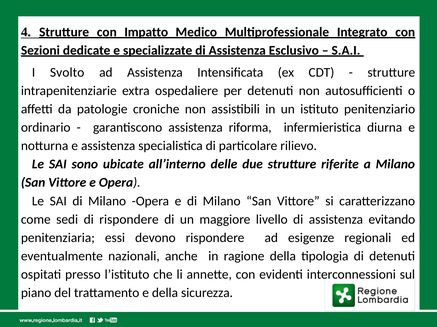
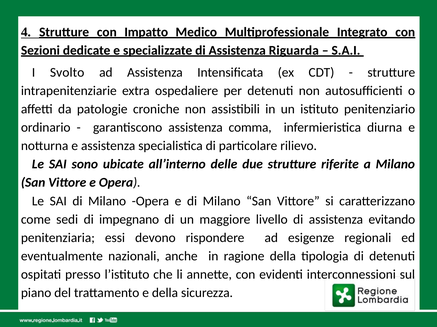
Esclusivo: Esclusivo -> Riguarda
riforma: riforma -> comma
di rispondere: rispondere -> impegnano
